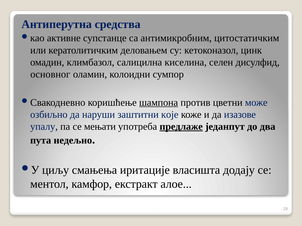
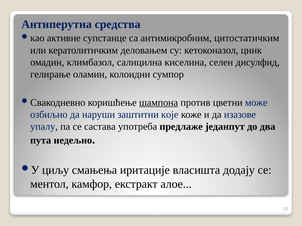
основног: основног -> гелирање
мењати: мењати -> састава
предлаже underline: present -> none
